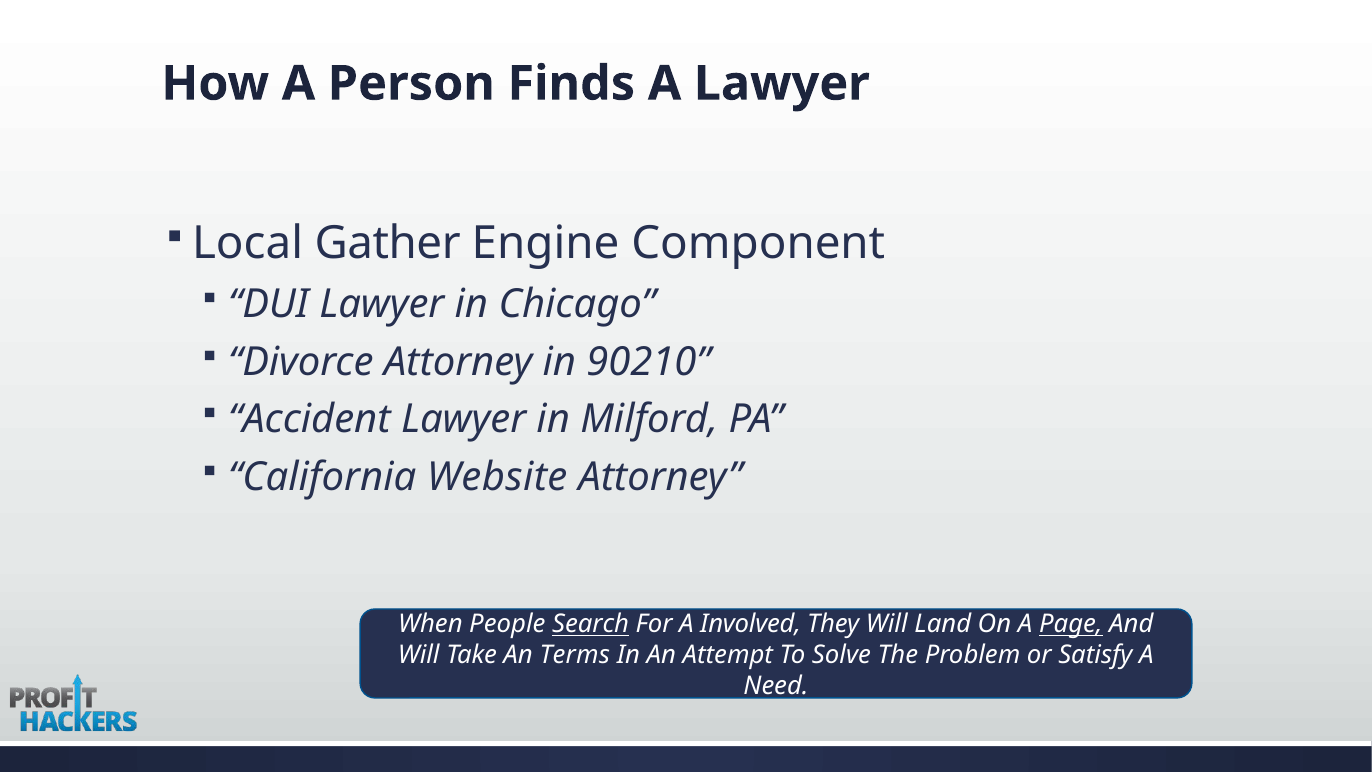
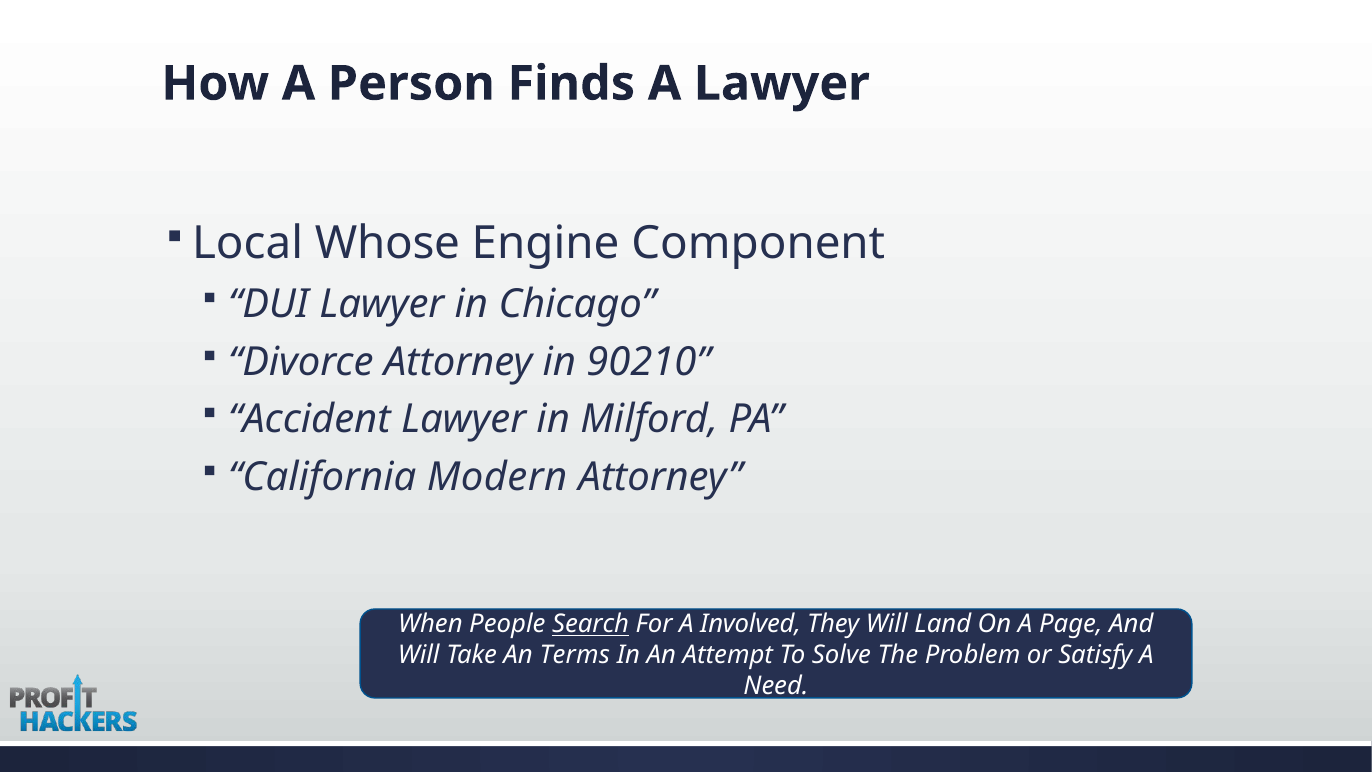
Gather: Gather -> Whose
Website: Website -> Modern
Page underline: present -> none
